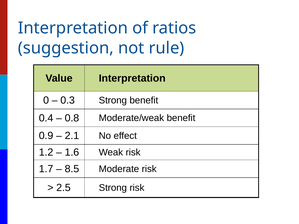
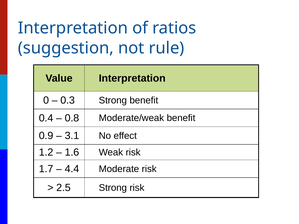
2.1: 2.1 -> 3.1
8.5: 8.5 -> 4.4
